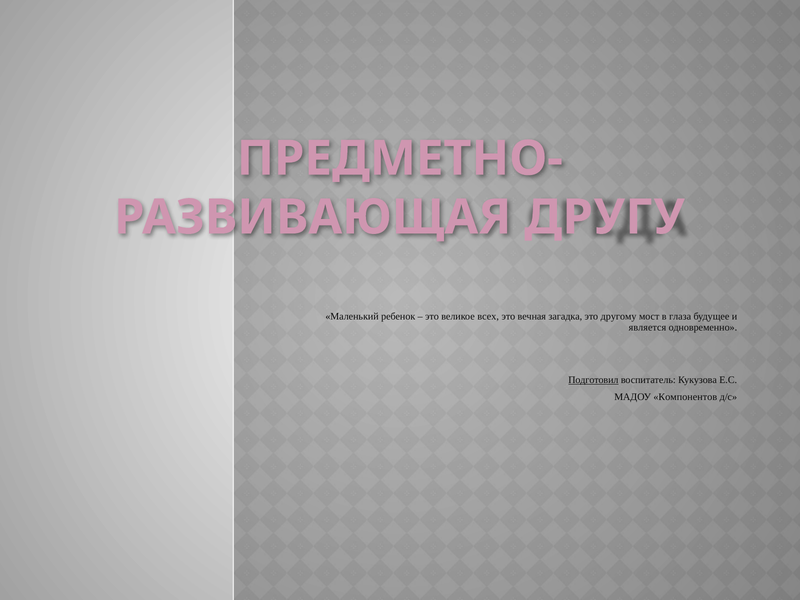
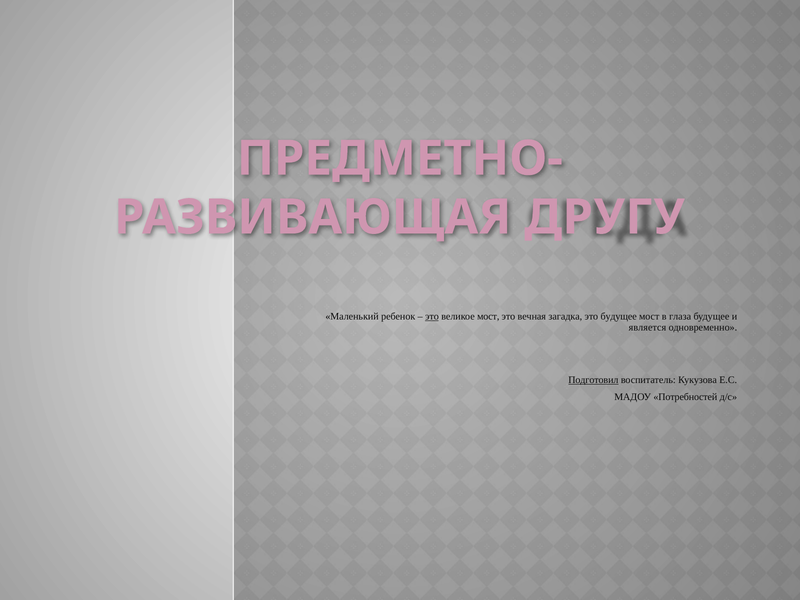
это at (432, 316) underline: none -> present
великое всех: всех -> мост
это другому: другому -> будущее
Компонентов: Компонентов -> Потребностей
